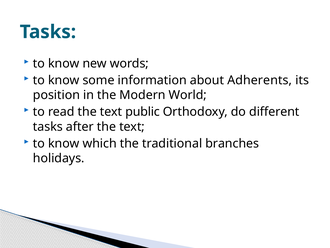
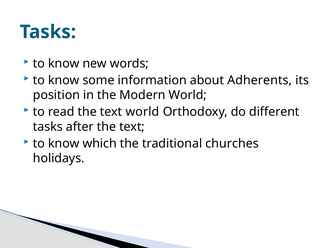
text public: public -> world
branches: branches -> churches
